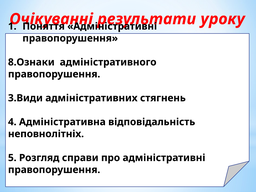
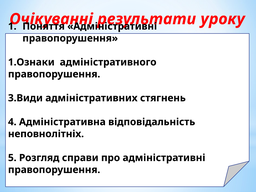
8.Ознаки: 8.Ознаки -> 1.Ознаки
